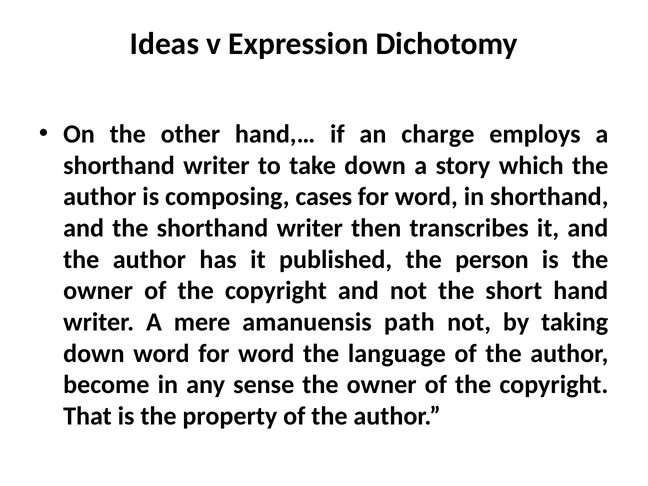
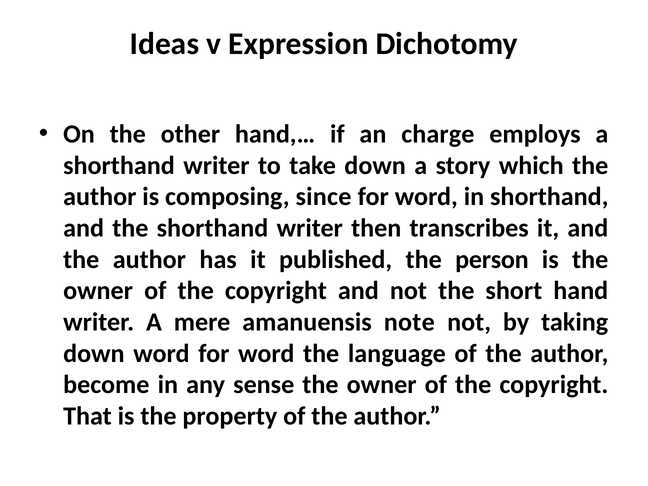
cases: cases -> since
path: path -> note
